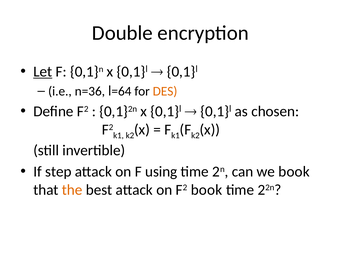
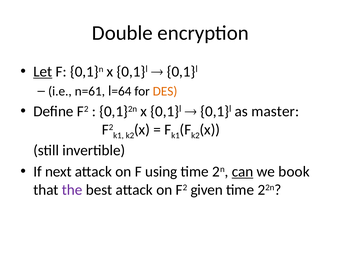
n=36: n=36 -> n=61
chosen: chosen -> master
step: step -> next
can underline: none -> present
the colour: orange -> purple
F2 book: book -> given
